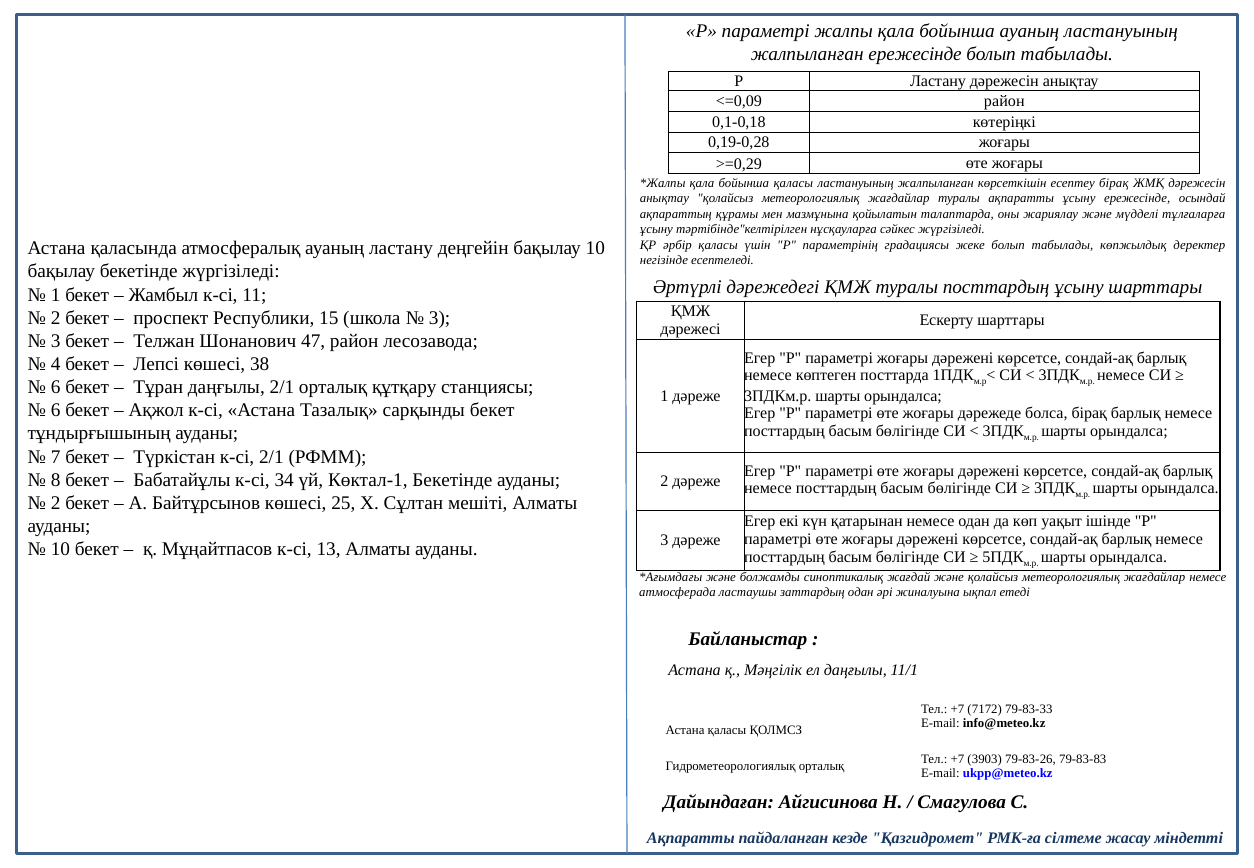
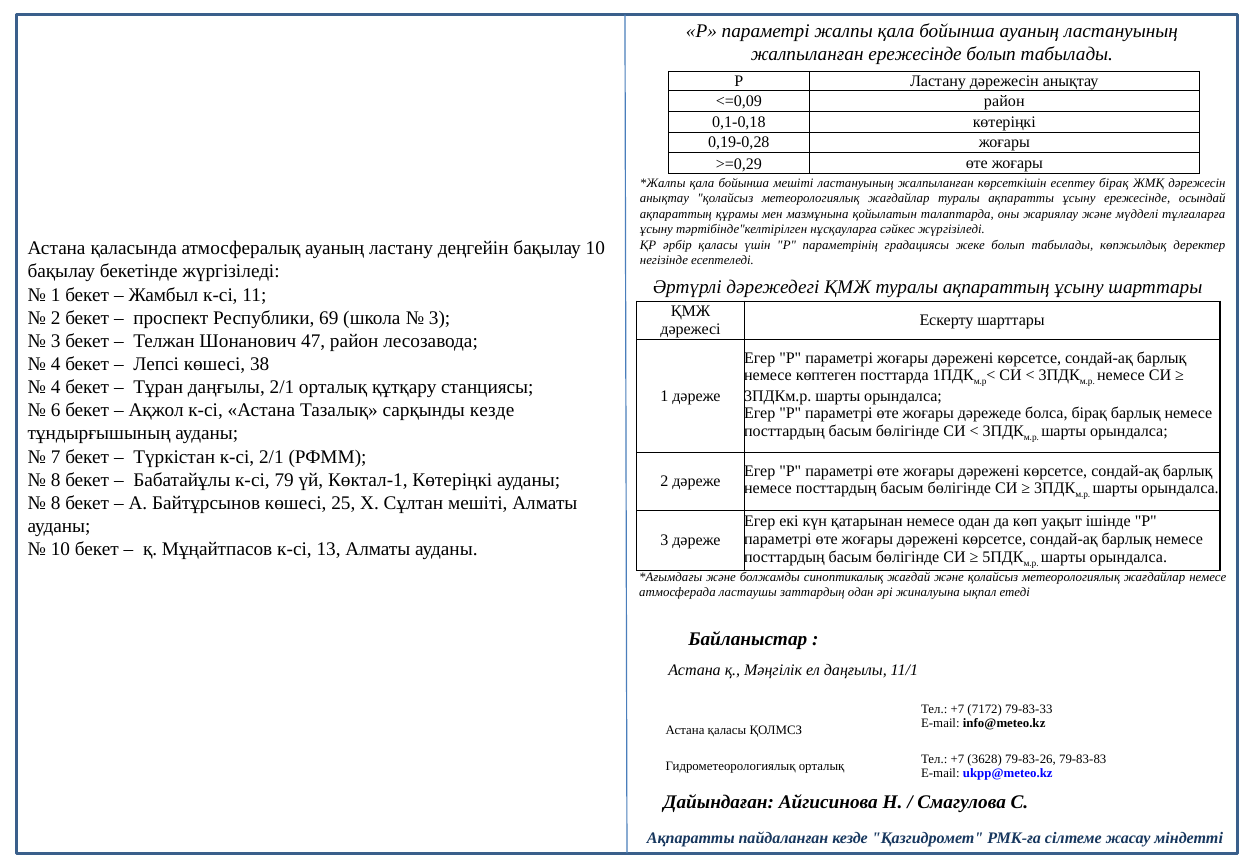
бойынша қаласы: қаласы -> мешіті
туралы посттардың: посттардың -> ақпараттың
15: 15 -> 69
6 at (56, 387): 6 -> 4
сарқынды бекет: бекет -> кезде
34: 34 -> 79
Көктал-1 Бекетінде: Бекетінде -> Көтеріңкі
2 at (56, 503): 2 -> 8
3903: 3903 -> 3628
